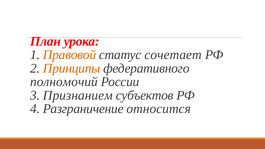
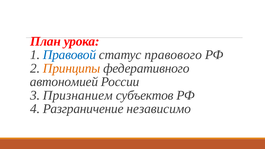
Правовой colour: orange -> blue
сочетает: сочетает -> правового
полномочий: полномочий -> автономией
относится: относится -> независимо
